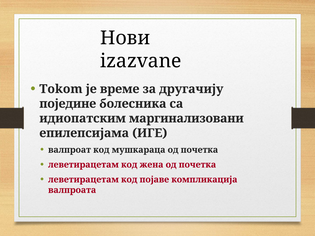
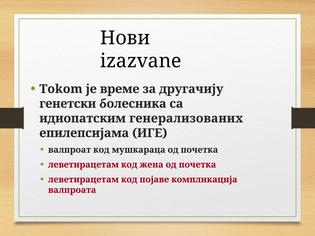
поједине: поједине -> генетски
маргинализовани: маргинализовани -> генерализованих
